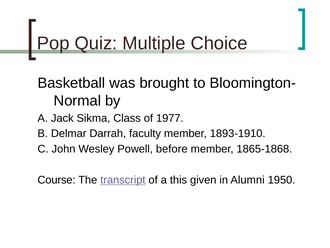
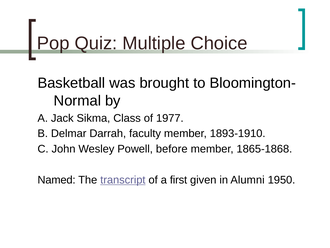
Course: Course -> Named
this: this -> first
